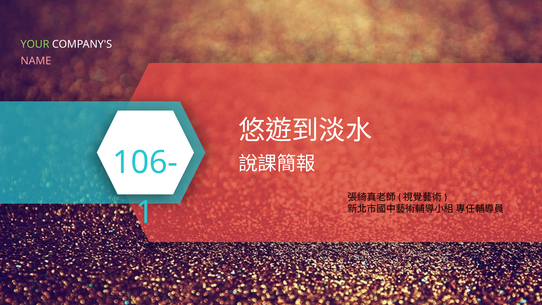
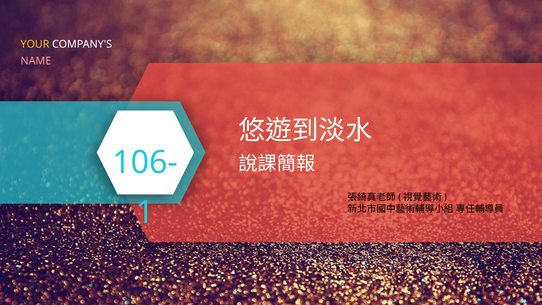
YOUR colour: light green -> yellow
